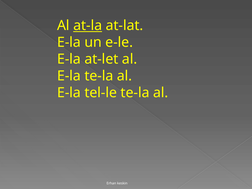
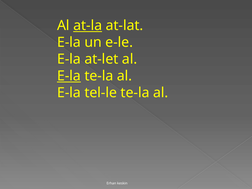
E-la at (69, 76) underline: none -> present
